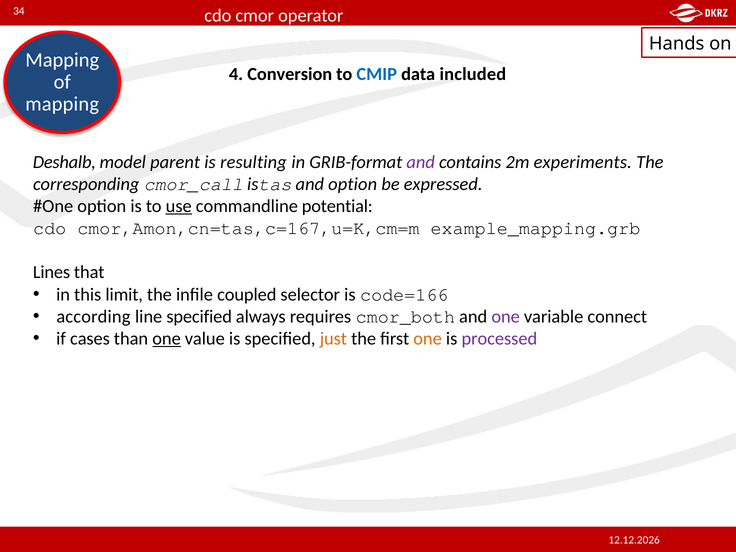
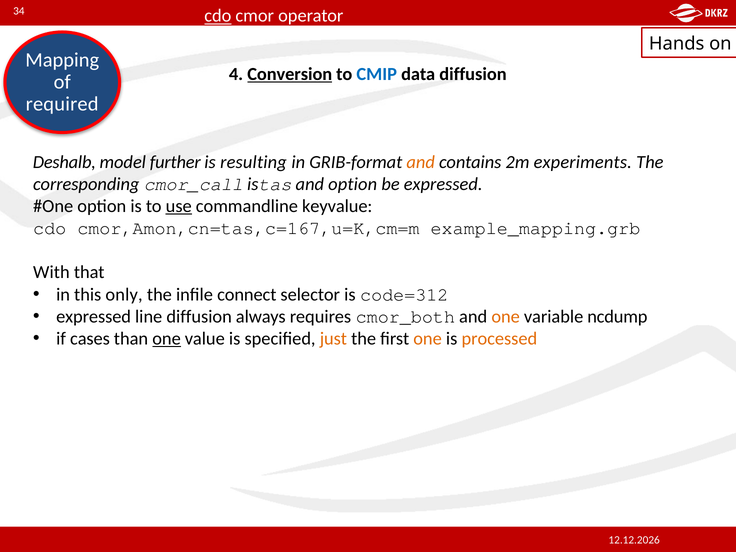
cdo at (218, 16) underline: none -> present
Conversion underline: none -> present
data included: included -> diffusion
mapping at (62, 104): mapping -> required
parent: parent -> further
and at (421, 162) colour: purple -> orange
potential: potential -> keyvalue
Lines: Lines -> With
limit: limit -> only
coupled: coupled -> connect
code=166: code=166 -> code=312
according at (93, 317): according -> expressed
line specified: specified -> diffusion
one at (506, 317) colour: purple -> orange
connect: connect -> ncdump
processed colour: purple -> orange
